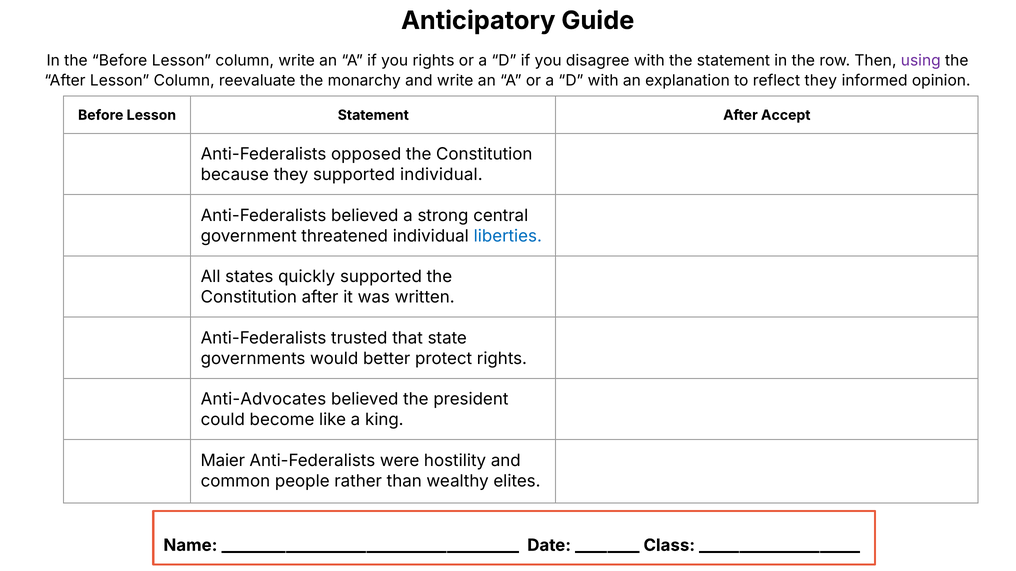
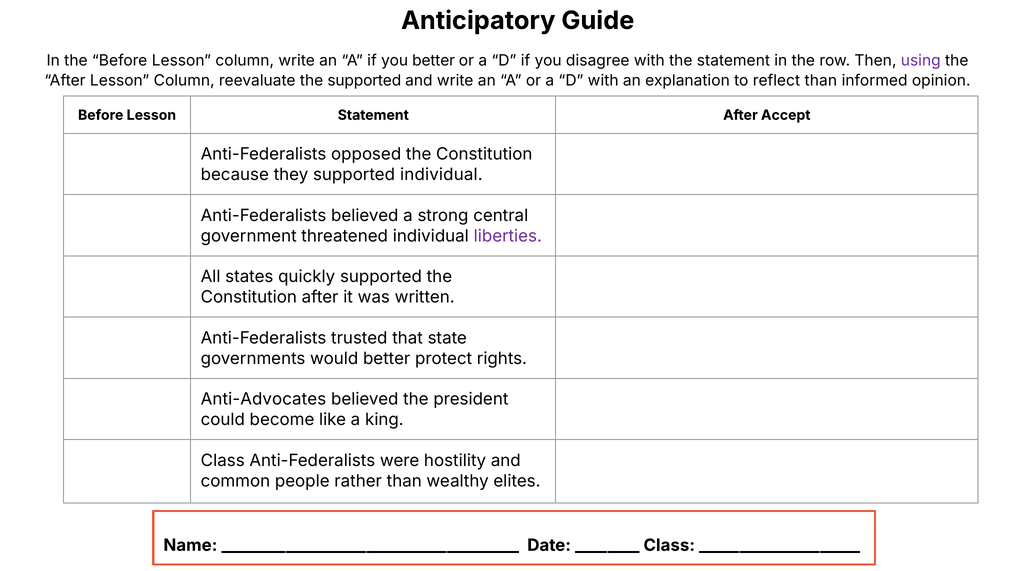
you rights: rights -> better
the monarchy: monarchy -> supported
reflect they: they -> than
liberties colour: blue -> purple
Maier at (223, 461): Maier -> Class
